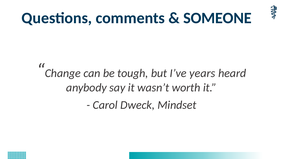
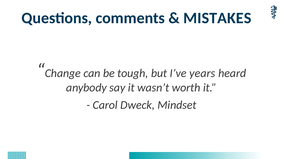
SOMEONE: SOMEONE -> MISTAKES
